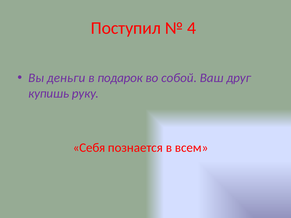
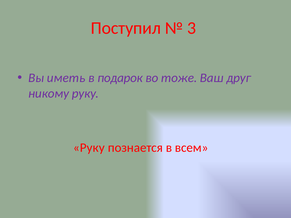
4: 4 -> 3
деньги: деньги -> иметь
собой: собой -> тоже
купишь: купишь -> никому
Себя at (89, 148): Себя -> Руку
